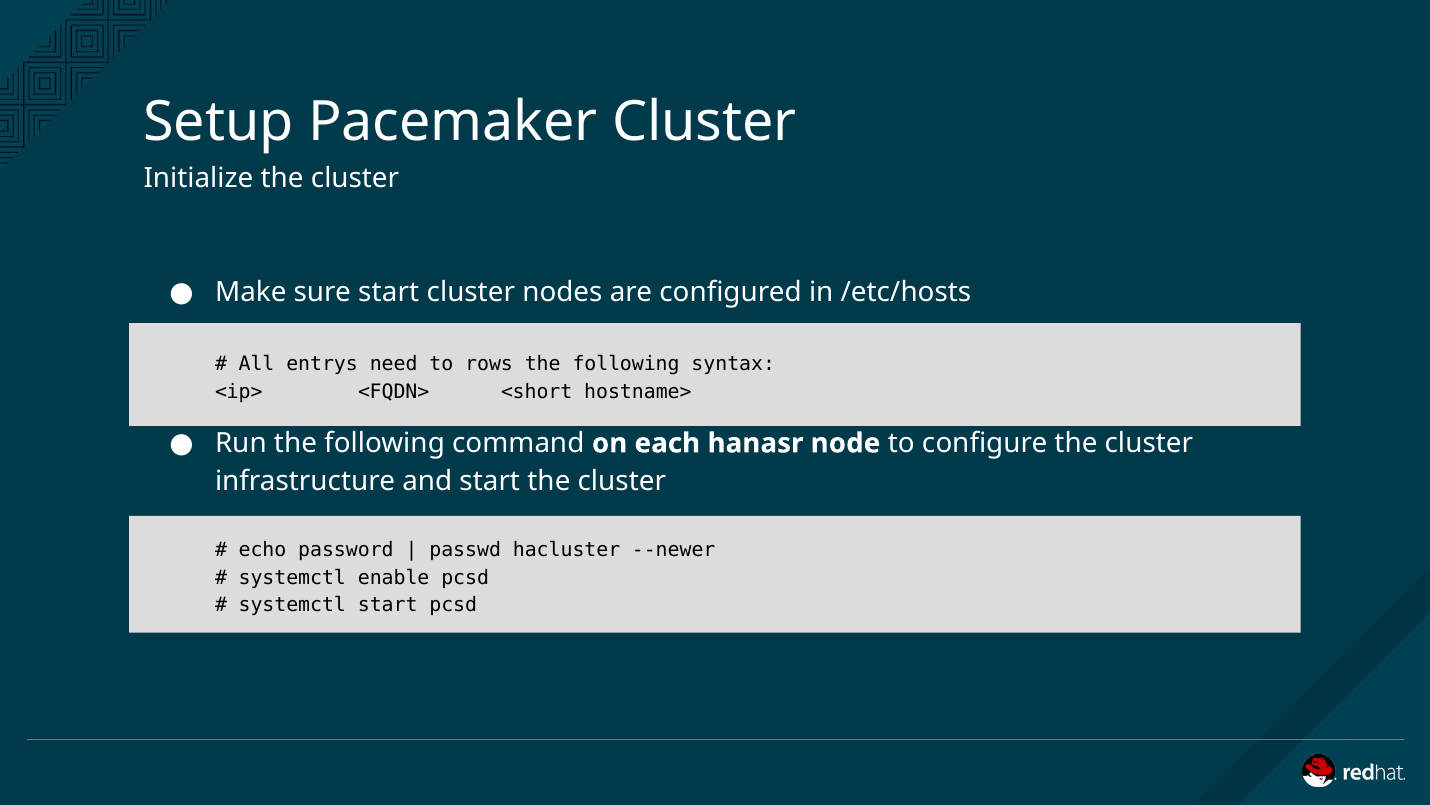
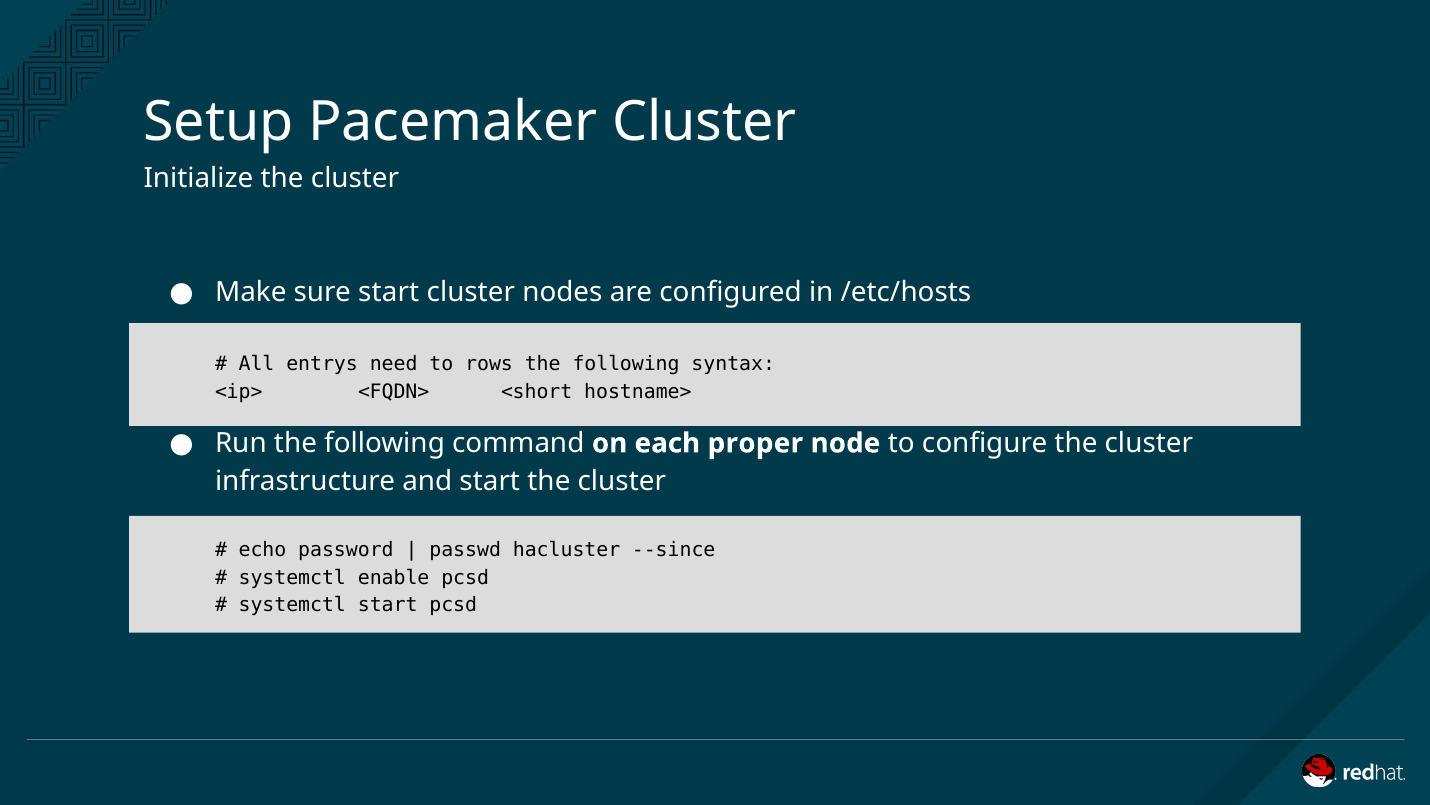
hanasr: hanasr -> proper
--newer: --newer -> --since
